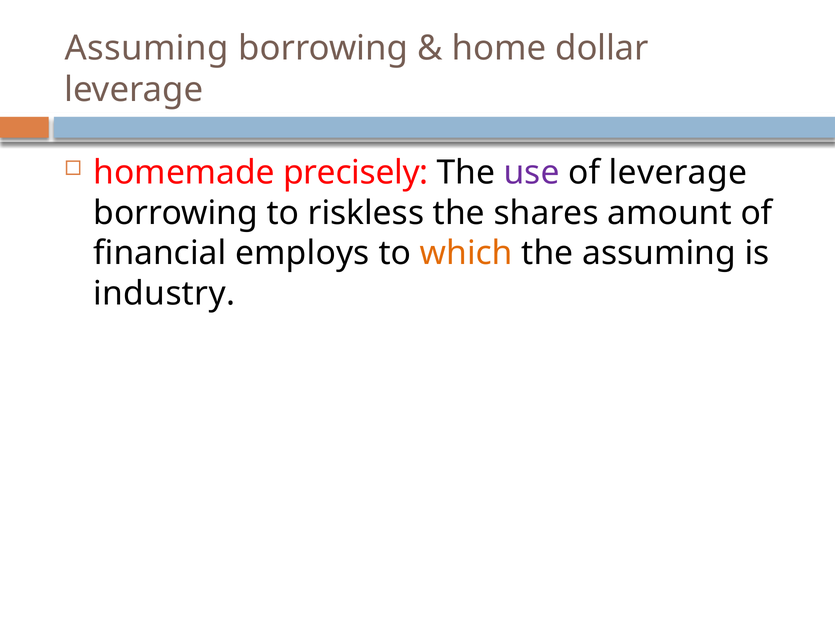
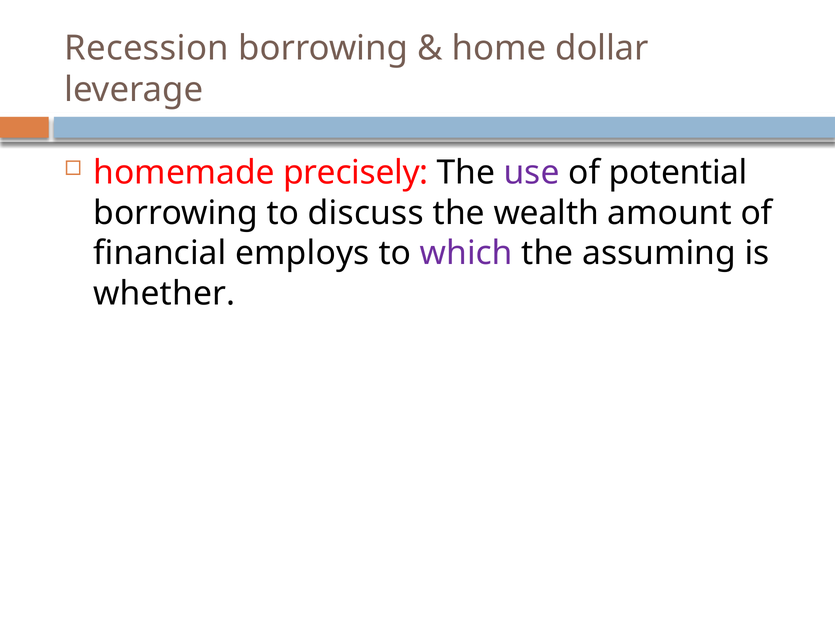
Assuming at (147, 48): Assuming -> Recession
of leverage: leverage -> potential
riskless: riskless -> discuss
shares: shares -> wealth
which colour: orange -> purple
industry: industry -> whether
